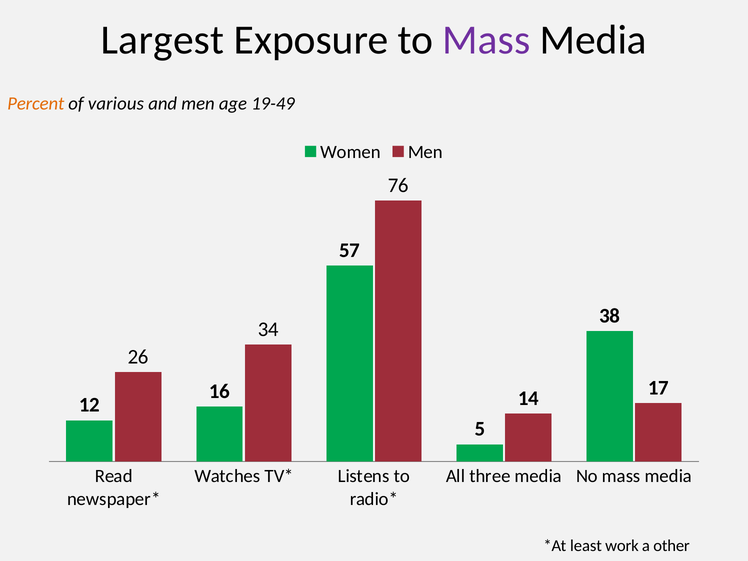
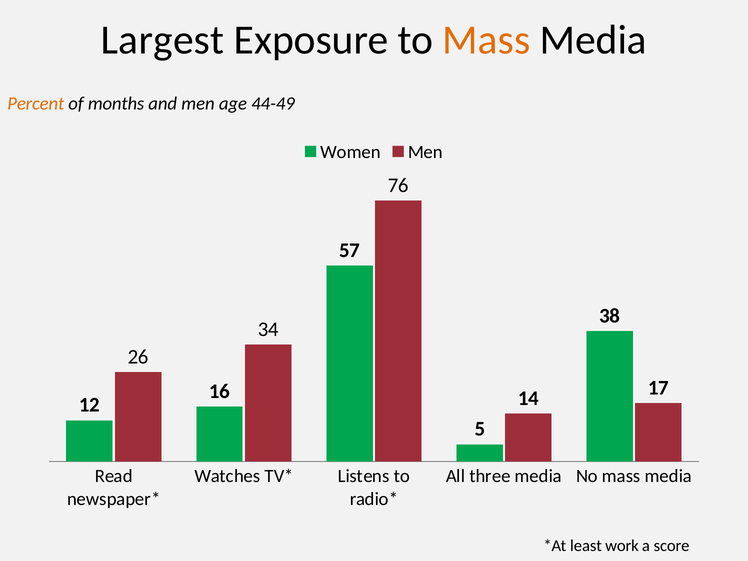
Mass at (486, 40) colour: purple -> orange
various: various -> months
19-49: 19-49 -> 44-49
other: other -> score
